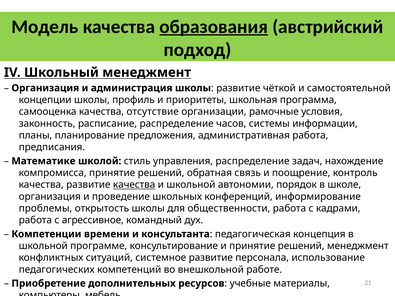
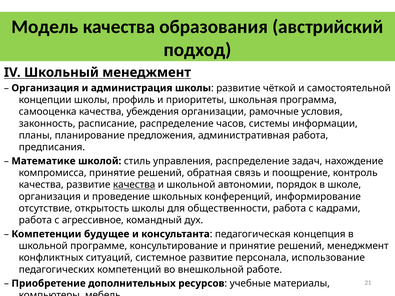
образования underline: present -> none
отсутствие: отсутствие -> убеждения
проблемы: проблемы -> отсутствие
времени: времени -> будущее
